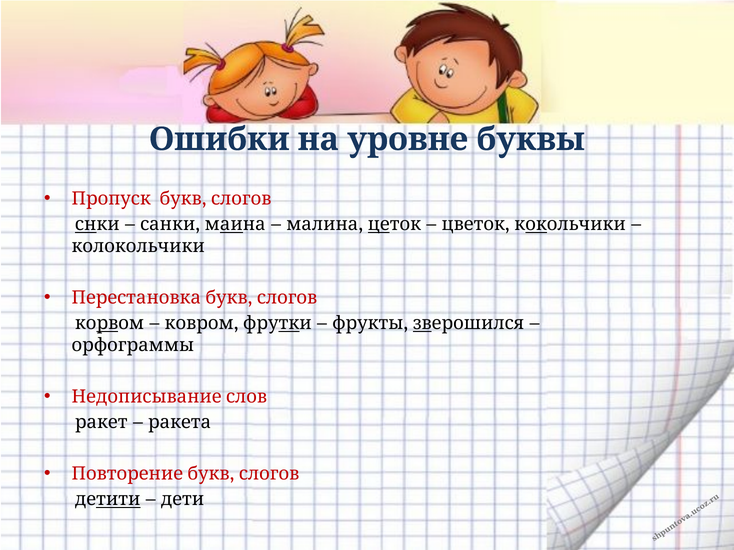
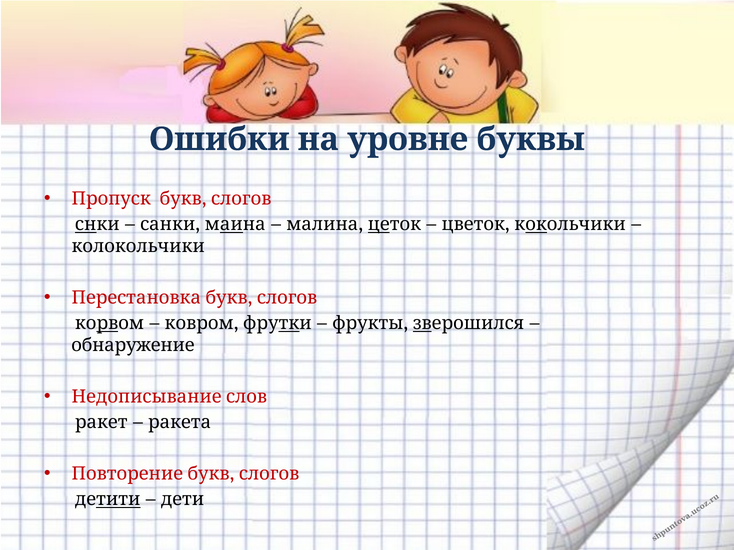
орфограммы: орфограммы -> обнаружение
